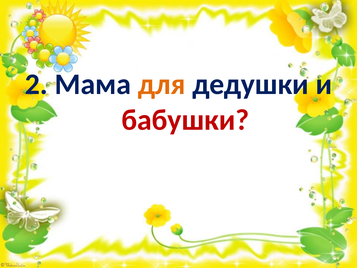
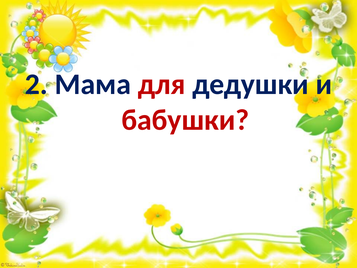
для colour: orange -> red
